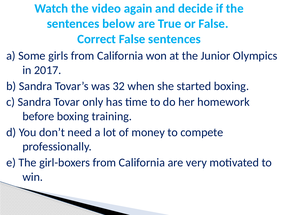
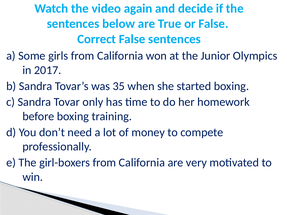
32: 32 -> 35
